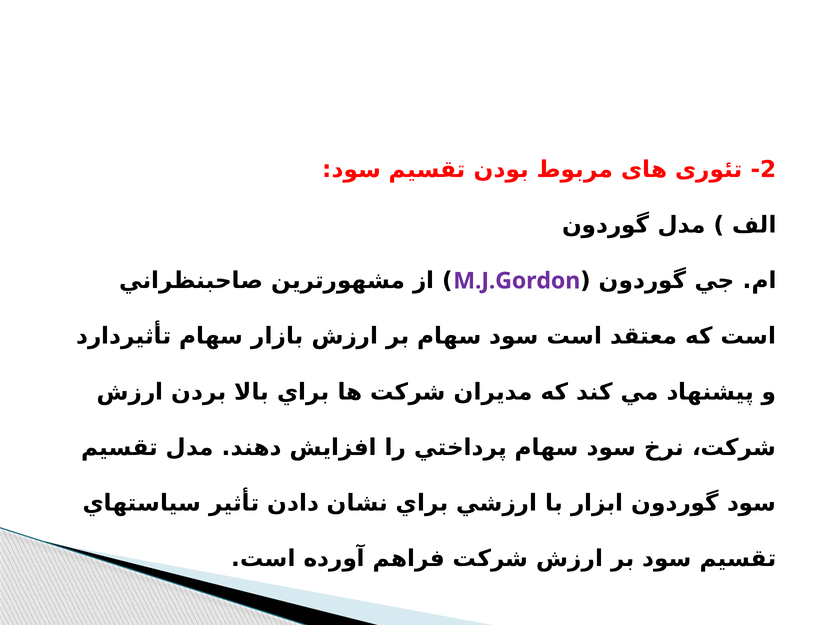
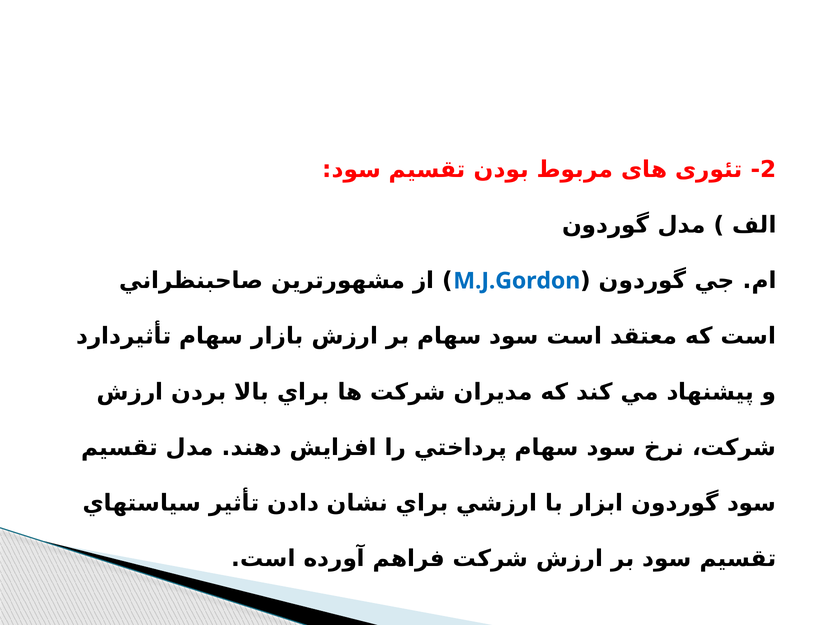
M.J.Gordon colour: purple -> blue
